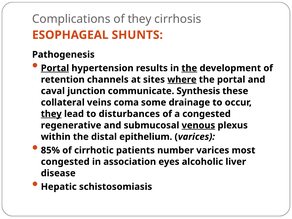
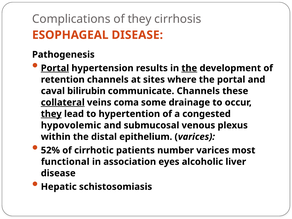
ESOPHAGEAL SHUNTS: SHUNTS -> DISEASE
where underline: present -> none
junction: junction -> bilirubin
communicate Synthesis: Synthesis -> Channels
collateral underline: none -> present
disturbances: disturbances -> hypertention
regenerative: regenerative -> hypovolemic
venous underline: present -> none
85%: 85% -> 52%
congested at (65, 162): congested -> functional
